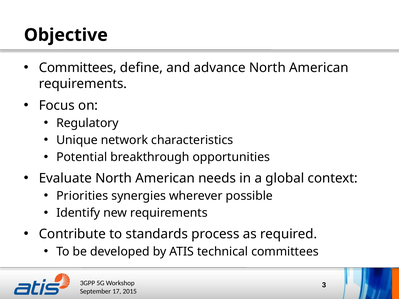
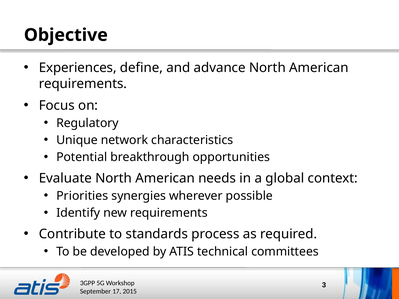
Committees at (78, 68): Committees -> Experiences
